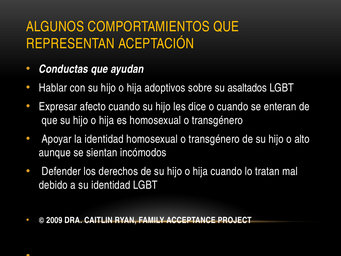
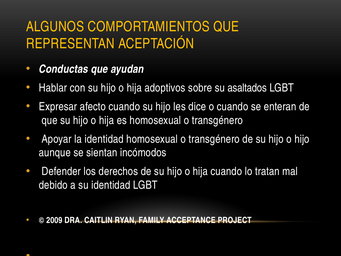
o alto: alto -> hijo
